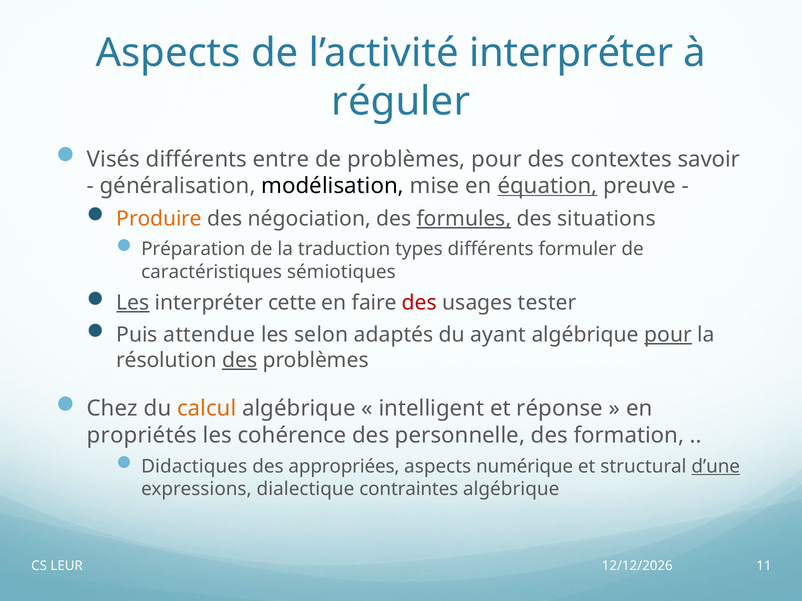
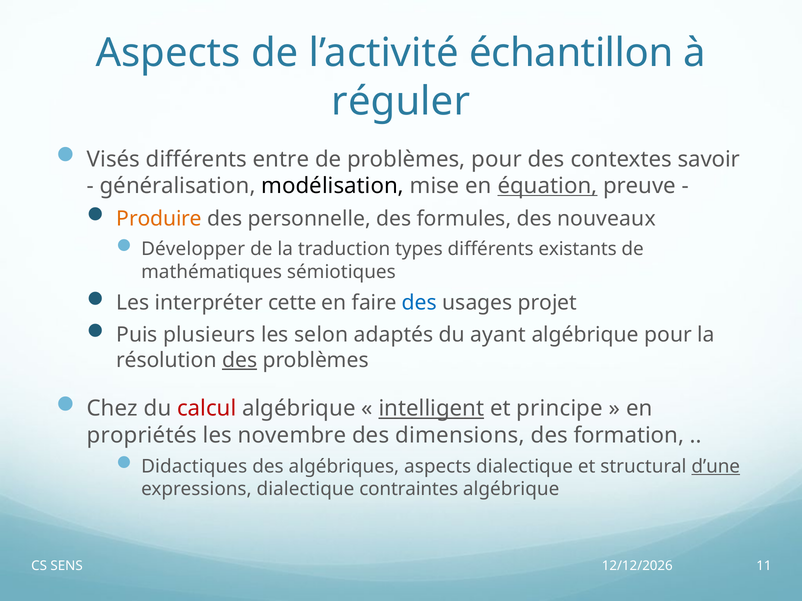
l’activité interpréter: interpréter -> échantillon
négociation: négociation -> personnelle
formules underline: present -> none
situations: situations -> nouveaux
Préparation: Préparation -> Développer
formuler: formuler -> existants
caractéristiques: caractéristiques -> mathématiques
Les at (133, 303) underline: present -> none
des at (419, 303) colour: red -> blue
tester: tester -> projet
attendue: attendue -> plusieurs
pour at (668, 335) underline: present -> none
calcul colour: orange -> red
intelligent underline: none -> present
réponse: réponse -> principe
cohérence: cohérence -> novembre
personnelle: personnelle -> dimensions
appropriées: appropriées -> algébriques
aspects numérique: numérique -> dialectique
LEUR: LEUR -> SENS
